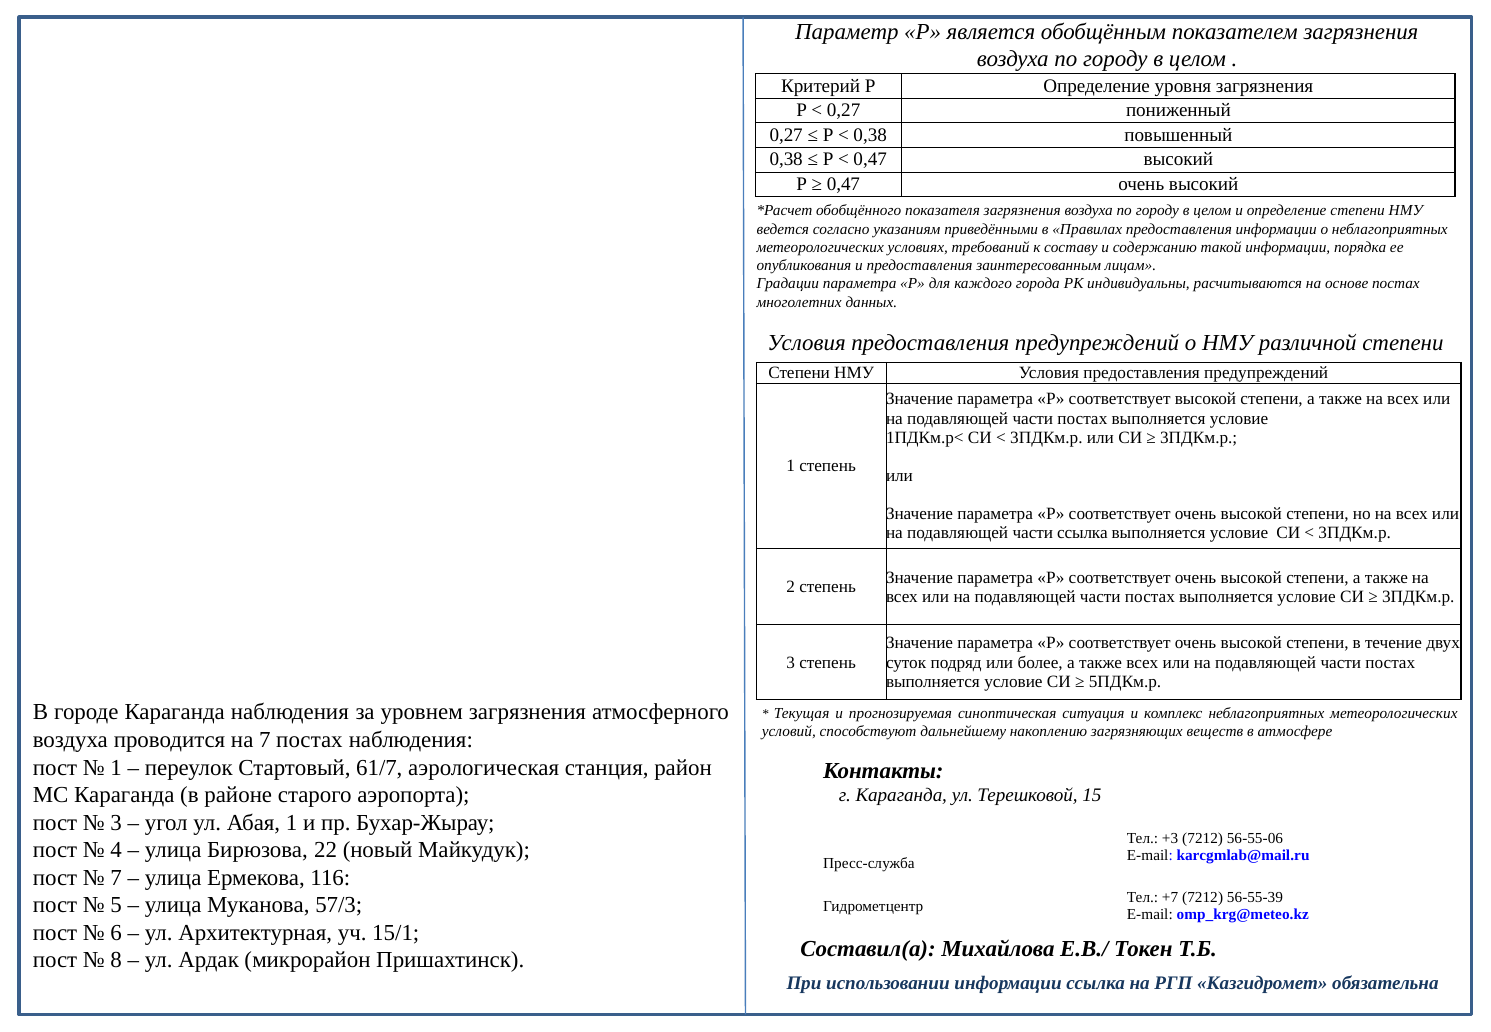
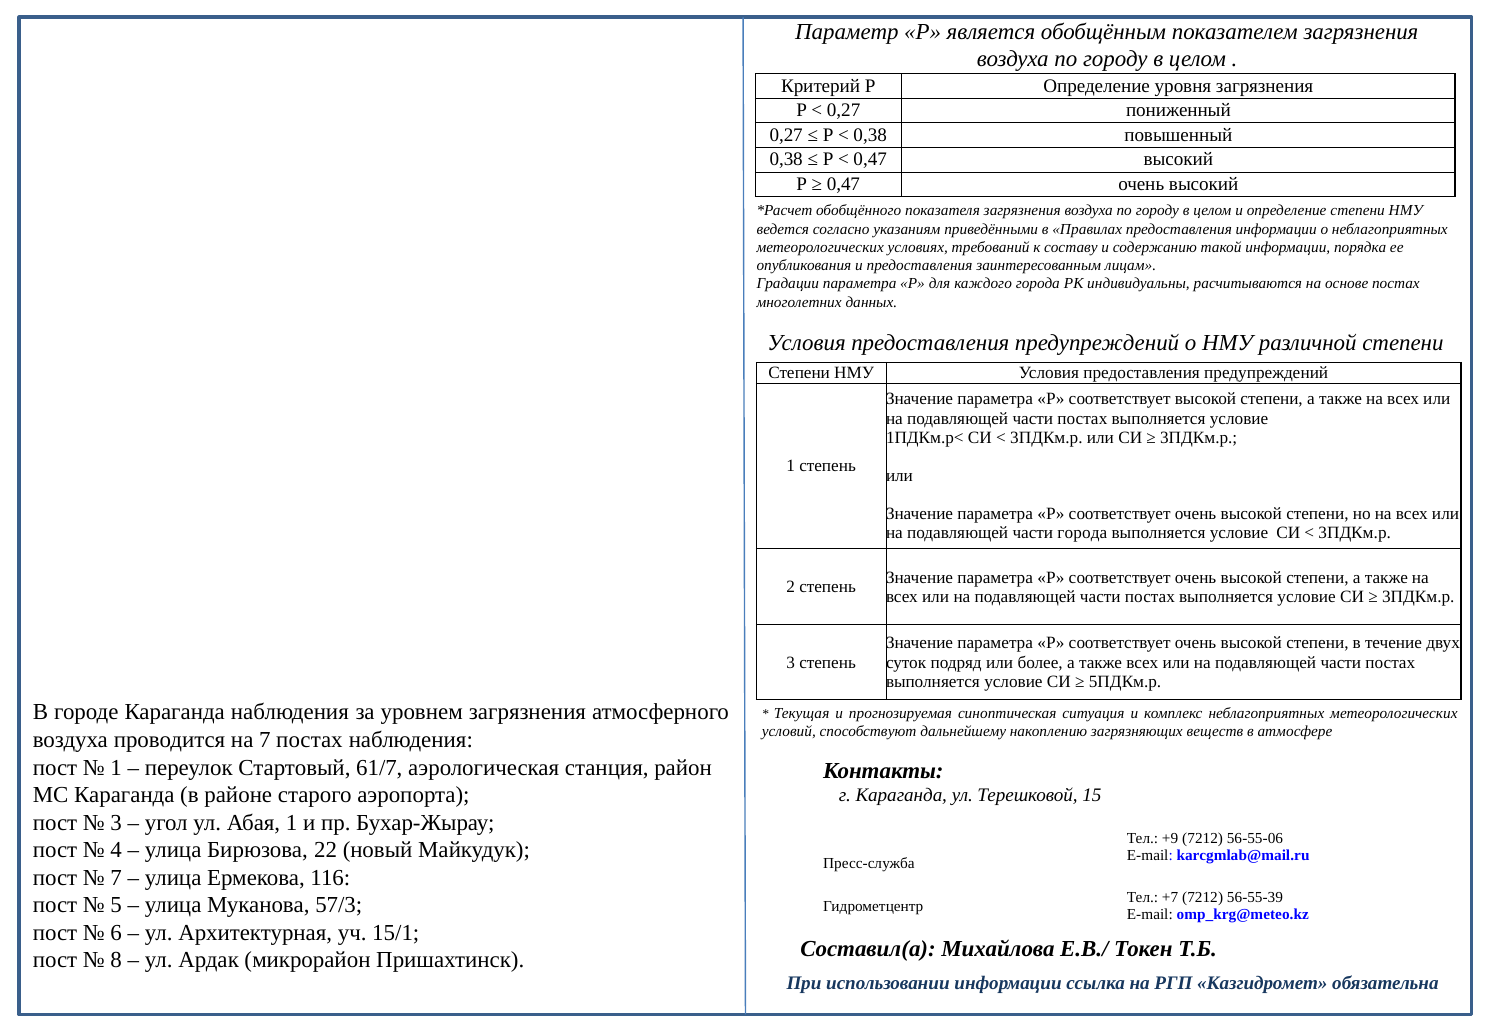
части ссылка: ссылка -> города
+3: +3 -> +9
